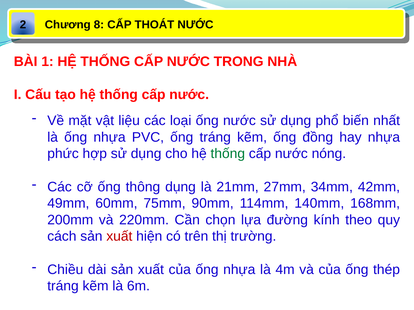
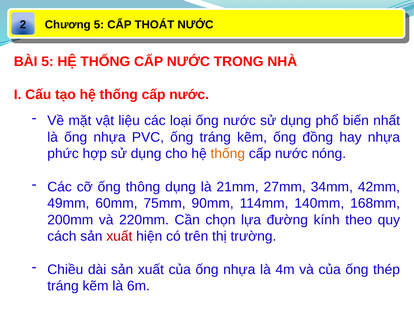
Chương 8: 8 -> 5
BÀI 1: 1 -> 5
thống at (228, 154) colour: green -> orange
